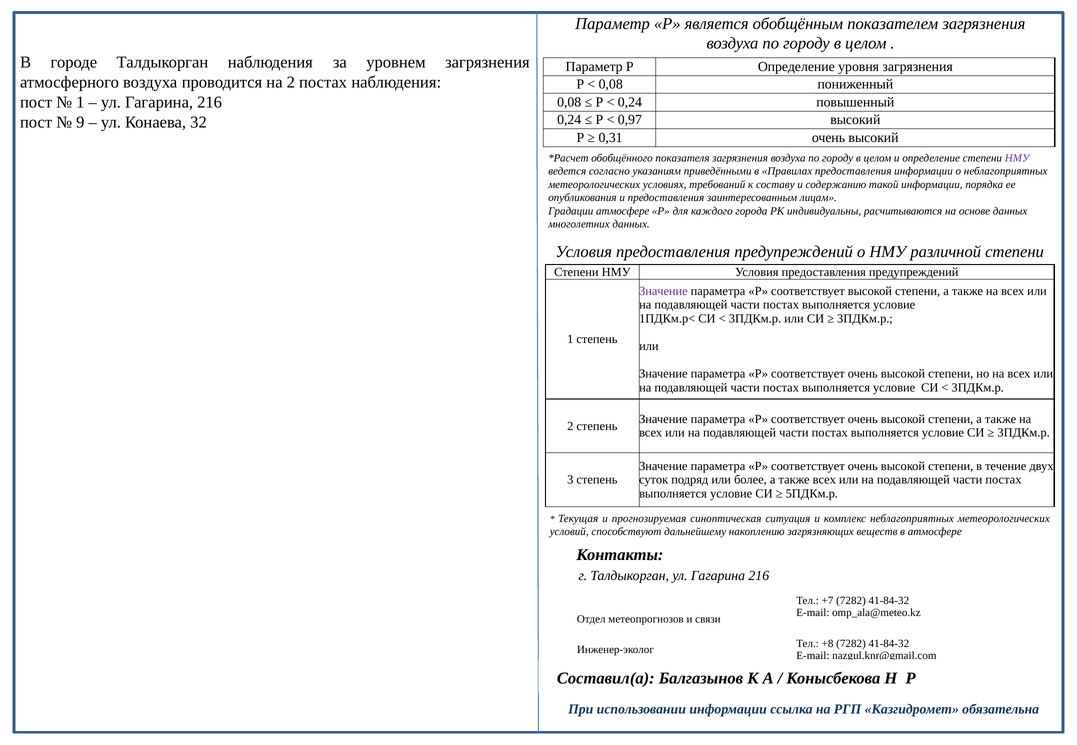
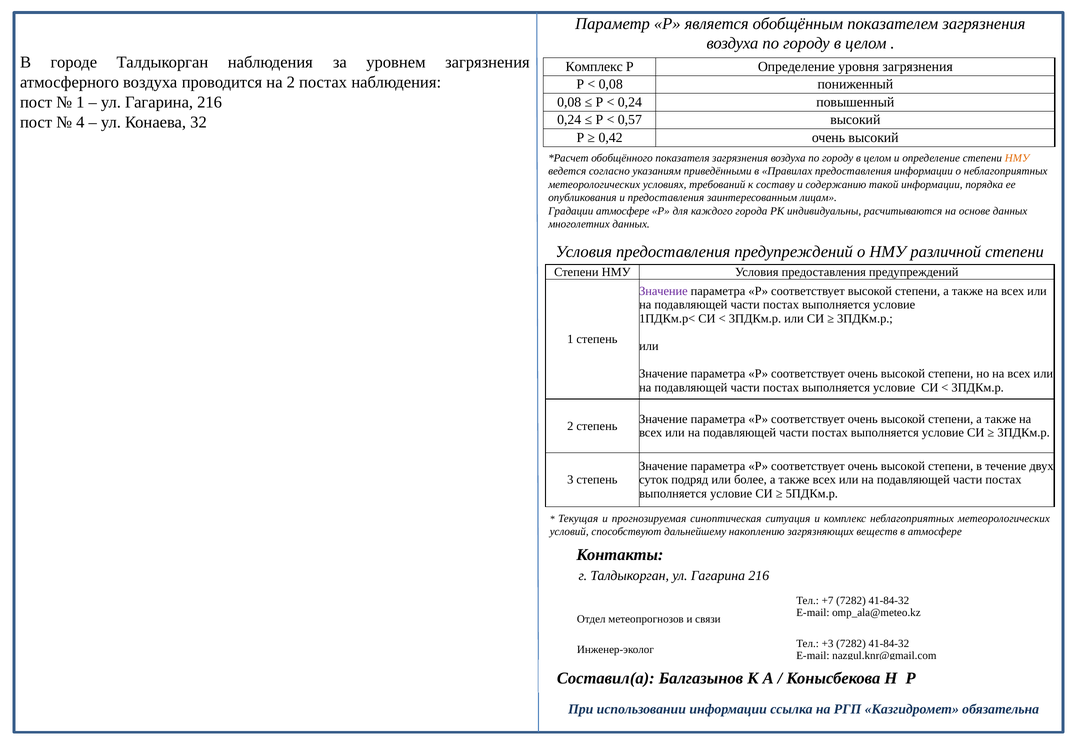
Параметр at (594, 67): Параметр -> Комплекс
0,97: 0,97 -> 0,57
9: 9 -> 4
0,31: 0,31 -> 0,42
НМУ at (1017, 158) colour: purple -> orange
+8: +8 -> +3
